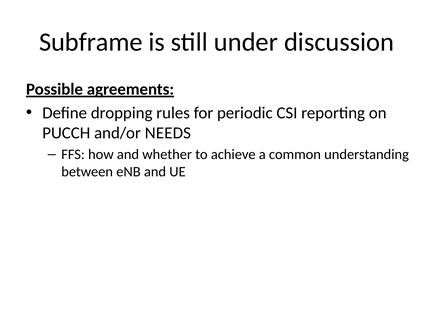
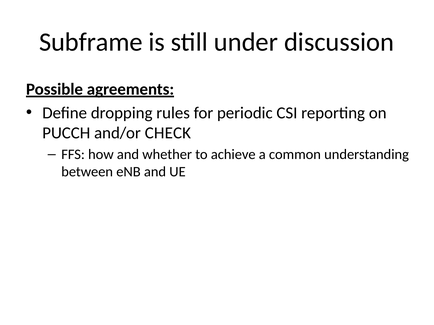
NEEDS: NEEDS -> CHECK
